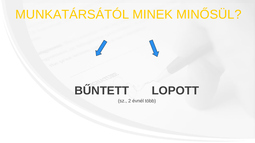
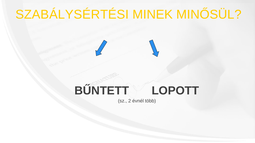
MUNKATÁRSÁTÓL: MUNKATÁRSÁTÓL -> SZABÁLYSÉRTÉSI
